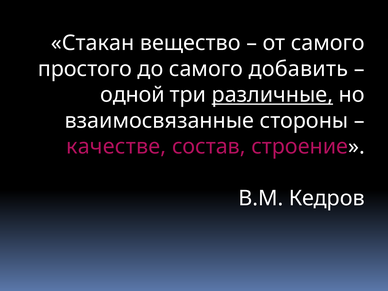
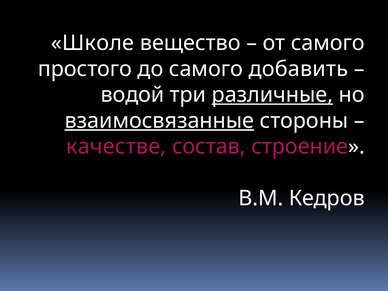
Стакан: Стакан -> Школе
одной: одной -> водой
взаимосвязанные underline: none -> present
